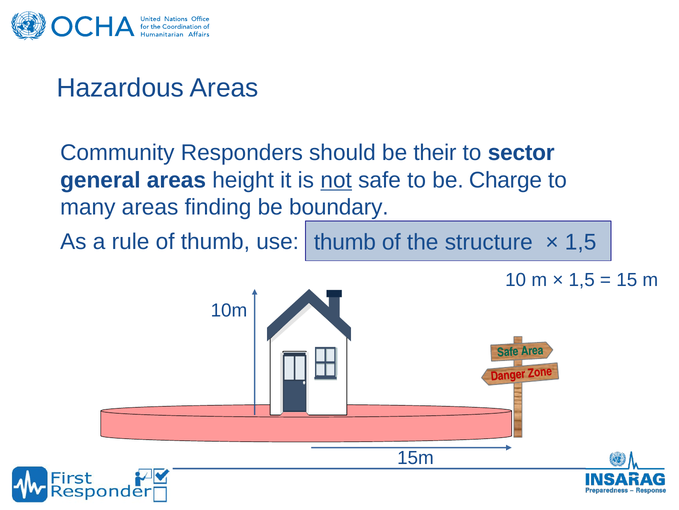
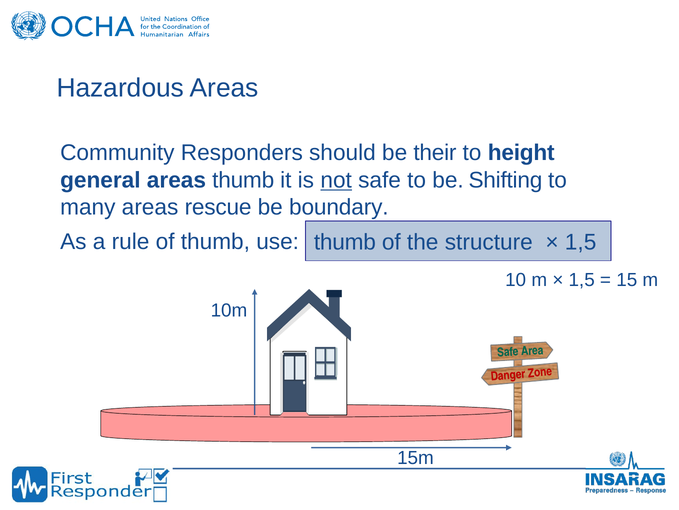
sector: sector -> height
general areas height: height -> thumb
Charge: Charge -> Shifting
finding: finding -> rescue
